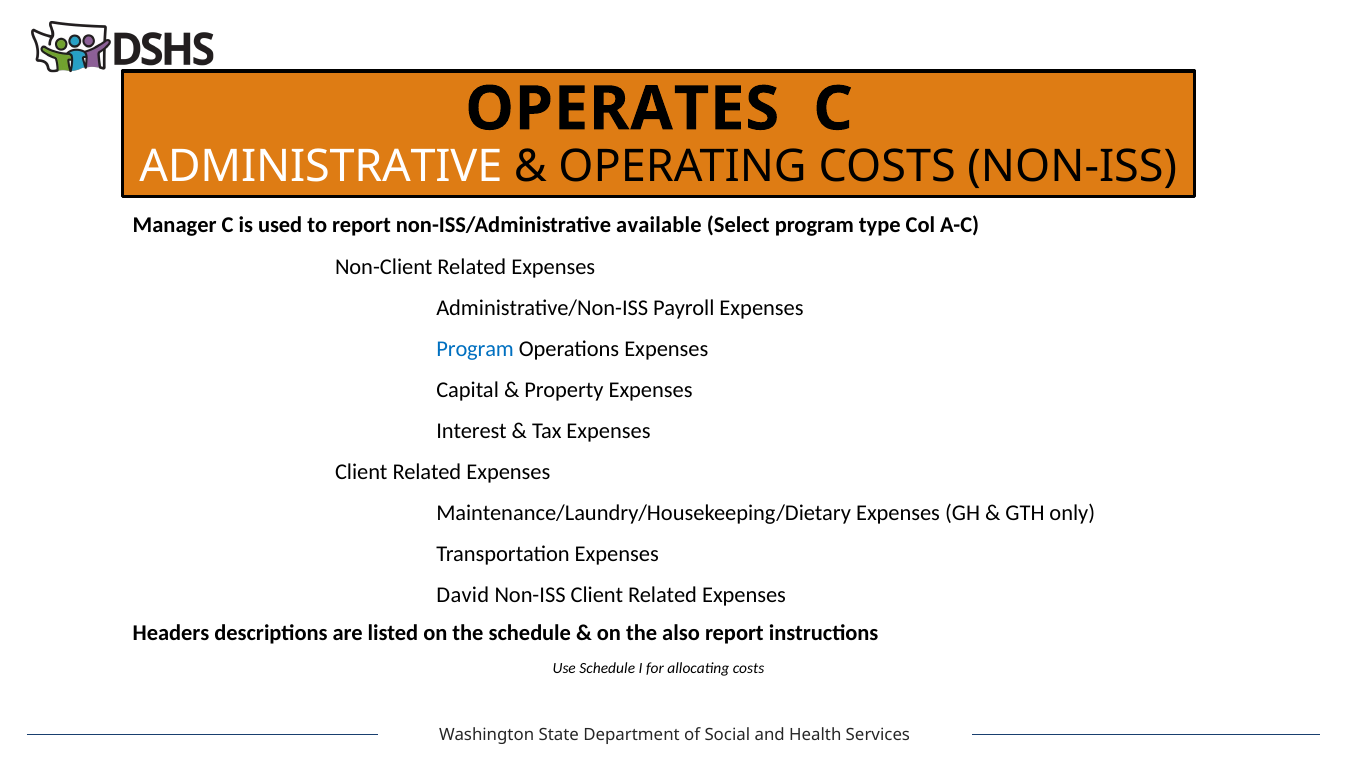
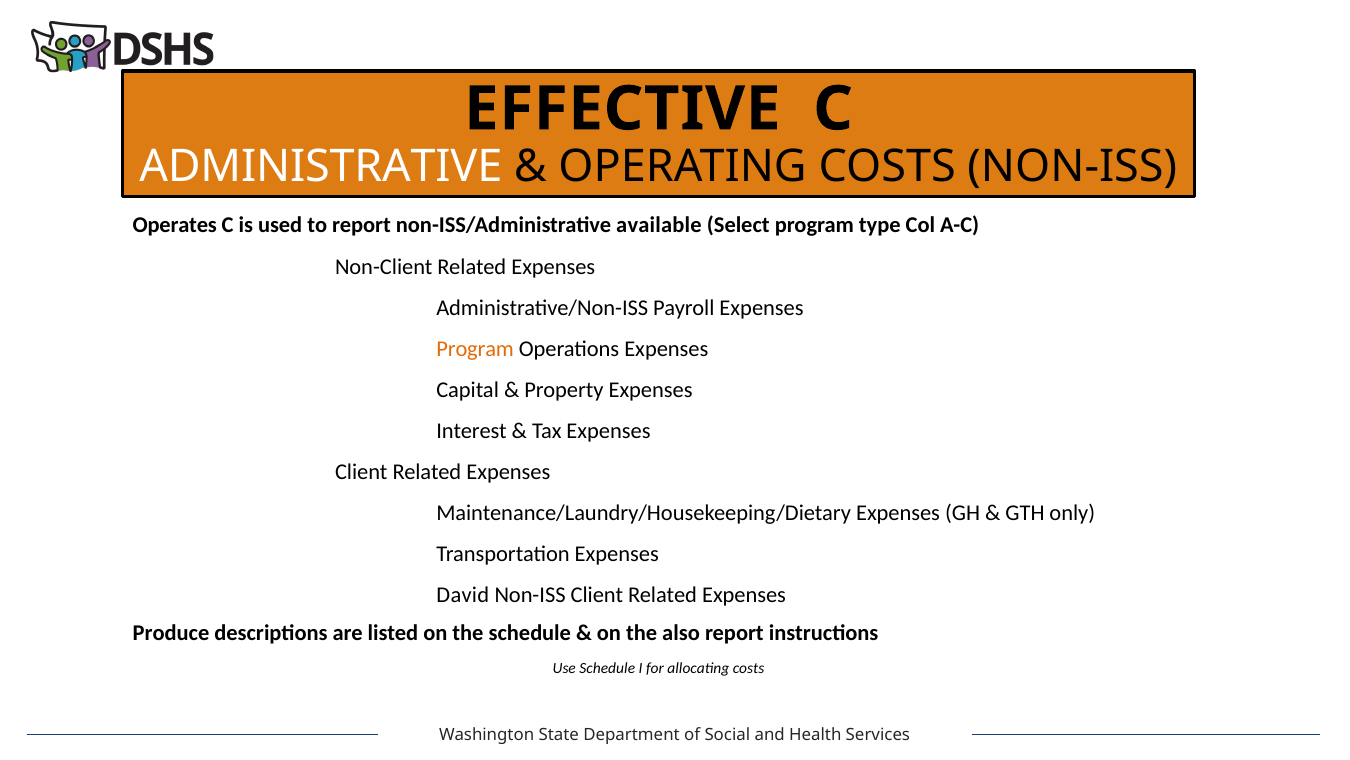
OPERATES: OPERATES -> EFFECTIVE
Manager: Manager -> Operates
Program at (475, 349) colour: blue -> orange
Headers: Headers -> Produce
